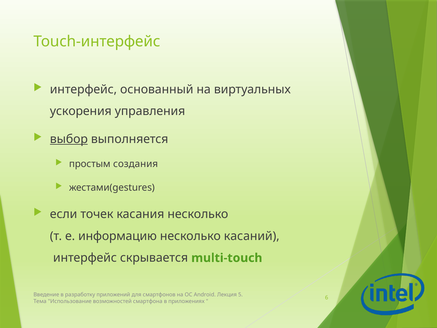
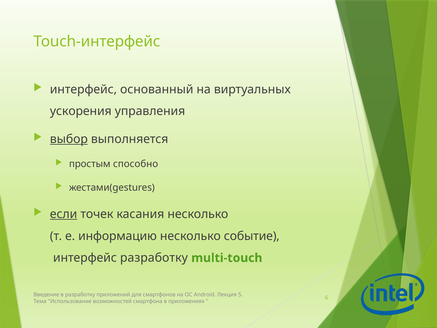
создания: создания -> способно
если underline: none -> present
касаний: касаний -> событие
интерфейс скрывается: скрывается -> разработку
